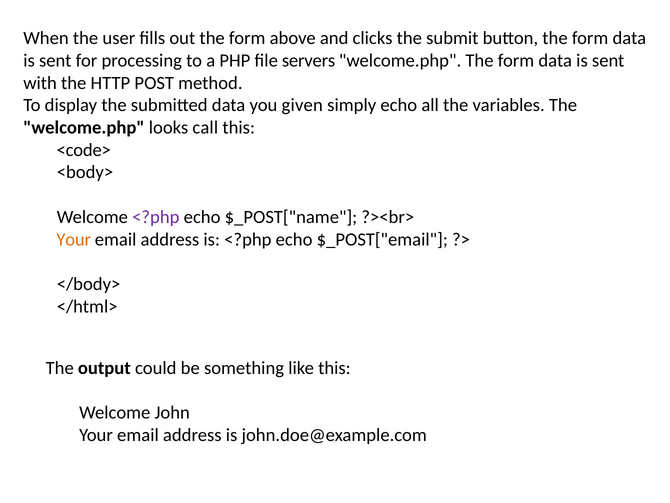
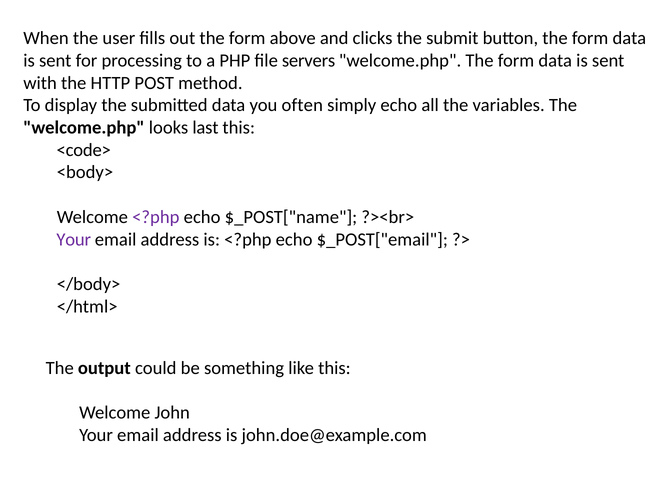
given: given -> often
call: call -> last
Your at (74, 239) colour: orange -> purple
